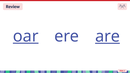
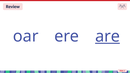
oar underline: present -> none
